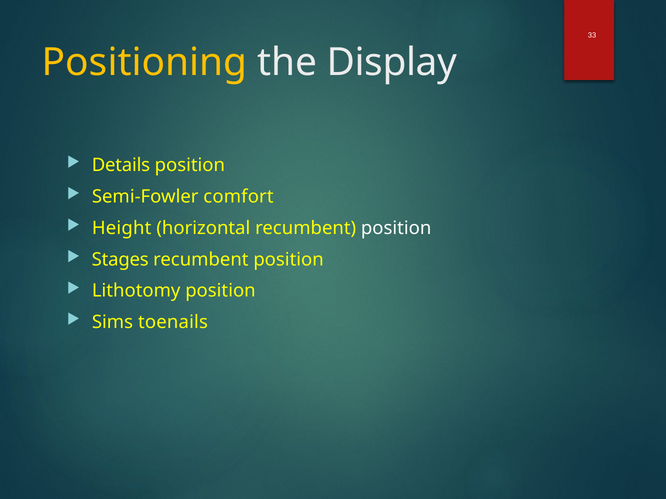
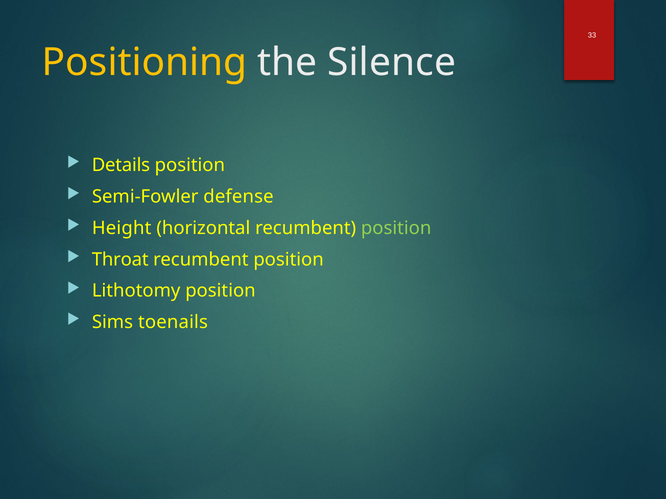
Display: Display -> Silence
comfort: comfort -> defense
position at (396, 228) colour: white -> light green
Stages: Stages -> Throat
